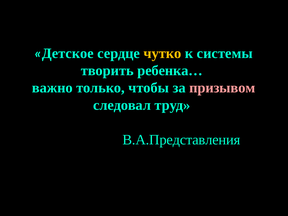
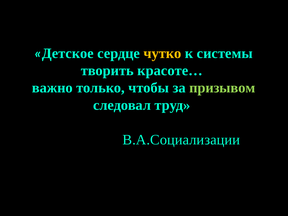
ребенка…: ребенка… -> красоте…
призывом colour: pink -> light green
В.А.Представления: В.А.Представления -> В.А.Социализации
